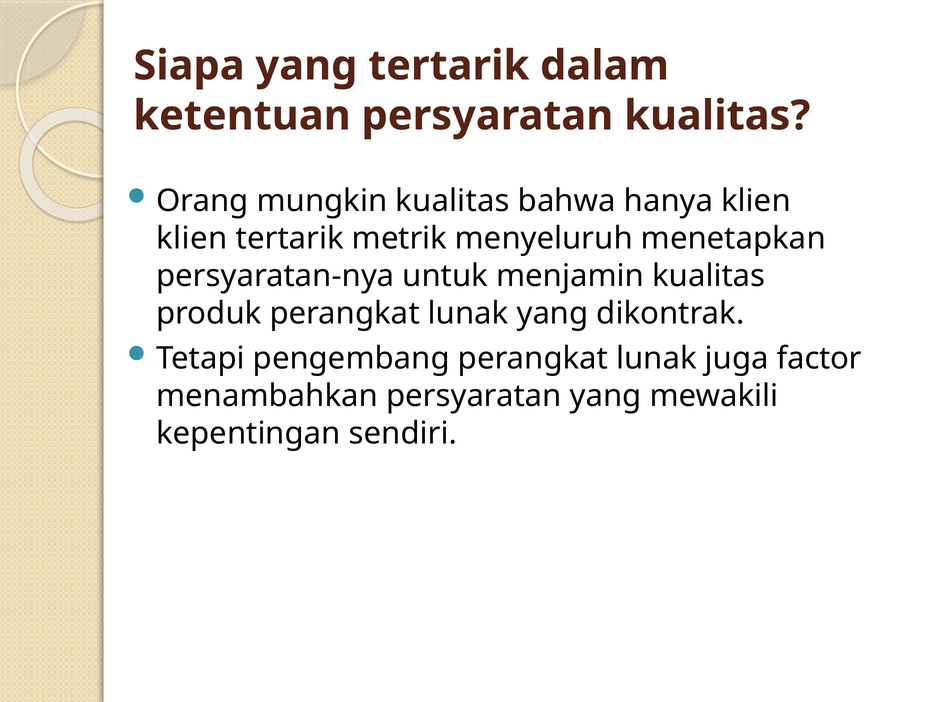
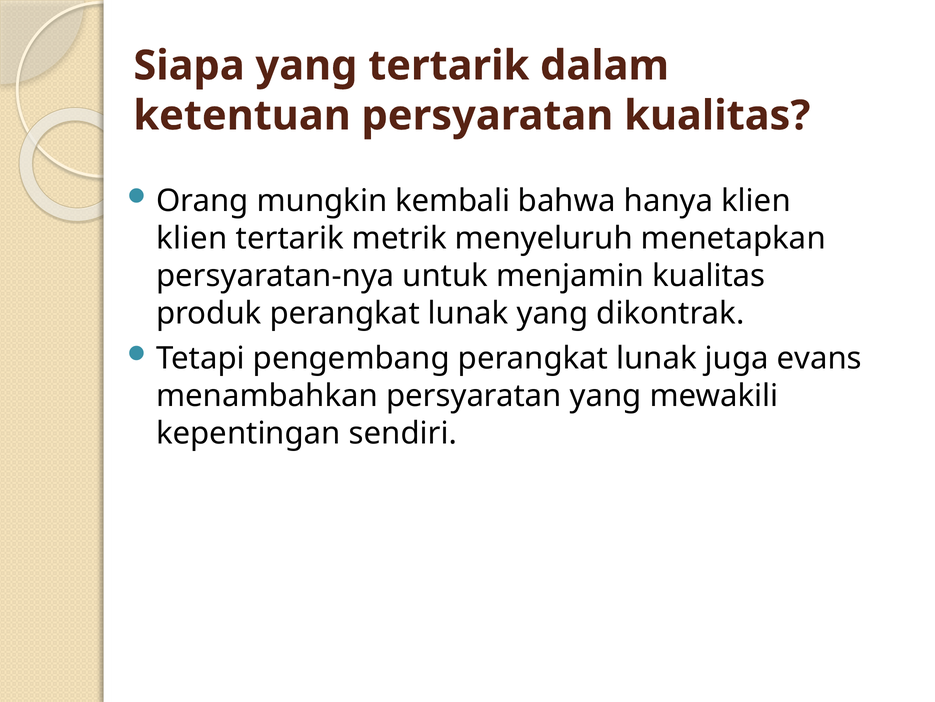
mungkin kualitas: kualitas -> kembali
factor: factor -> evans
